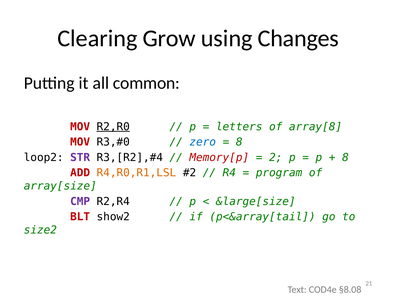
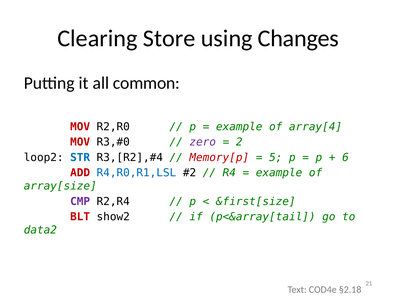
Grow: Grow -> Store
R2,R0 underline: present -> none
letters at (239, 127): letters -> example
array[8: array[8 -> array[4
zero colour: blue -> purple
8 at (239, 142): 8 -> 2
STR colour: purple -> blue
2: 2 -> 5
8 at (345, 157): 8 -> 6
R4,R0,R1,LSL colour: orange -> blue
program at (279, 173): program -> example
&large[size: &large[size -> &first[size
size2: size2 -> data2
§8.08: §8.08 -> §2.18
